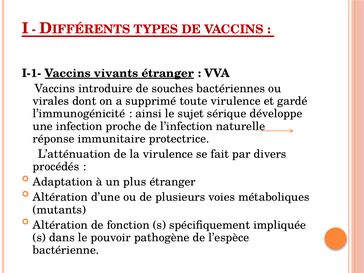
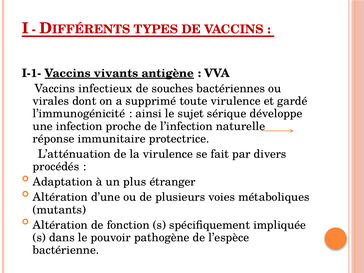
vivants étranger: étranger -> antigène
introduire: introduire -> infectieux
